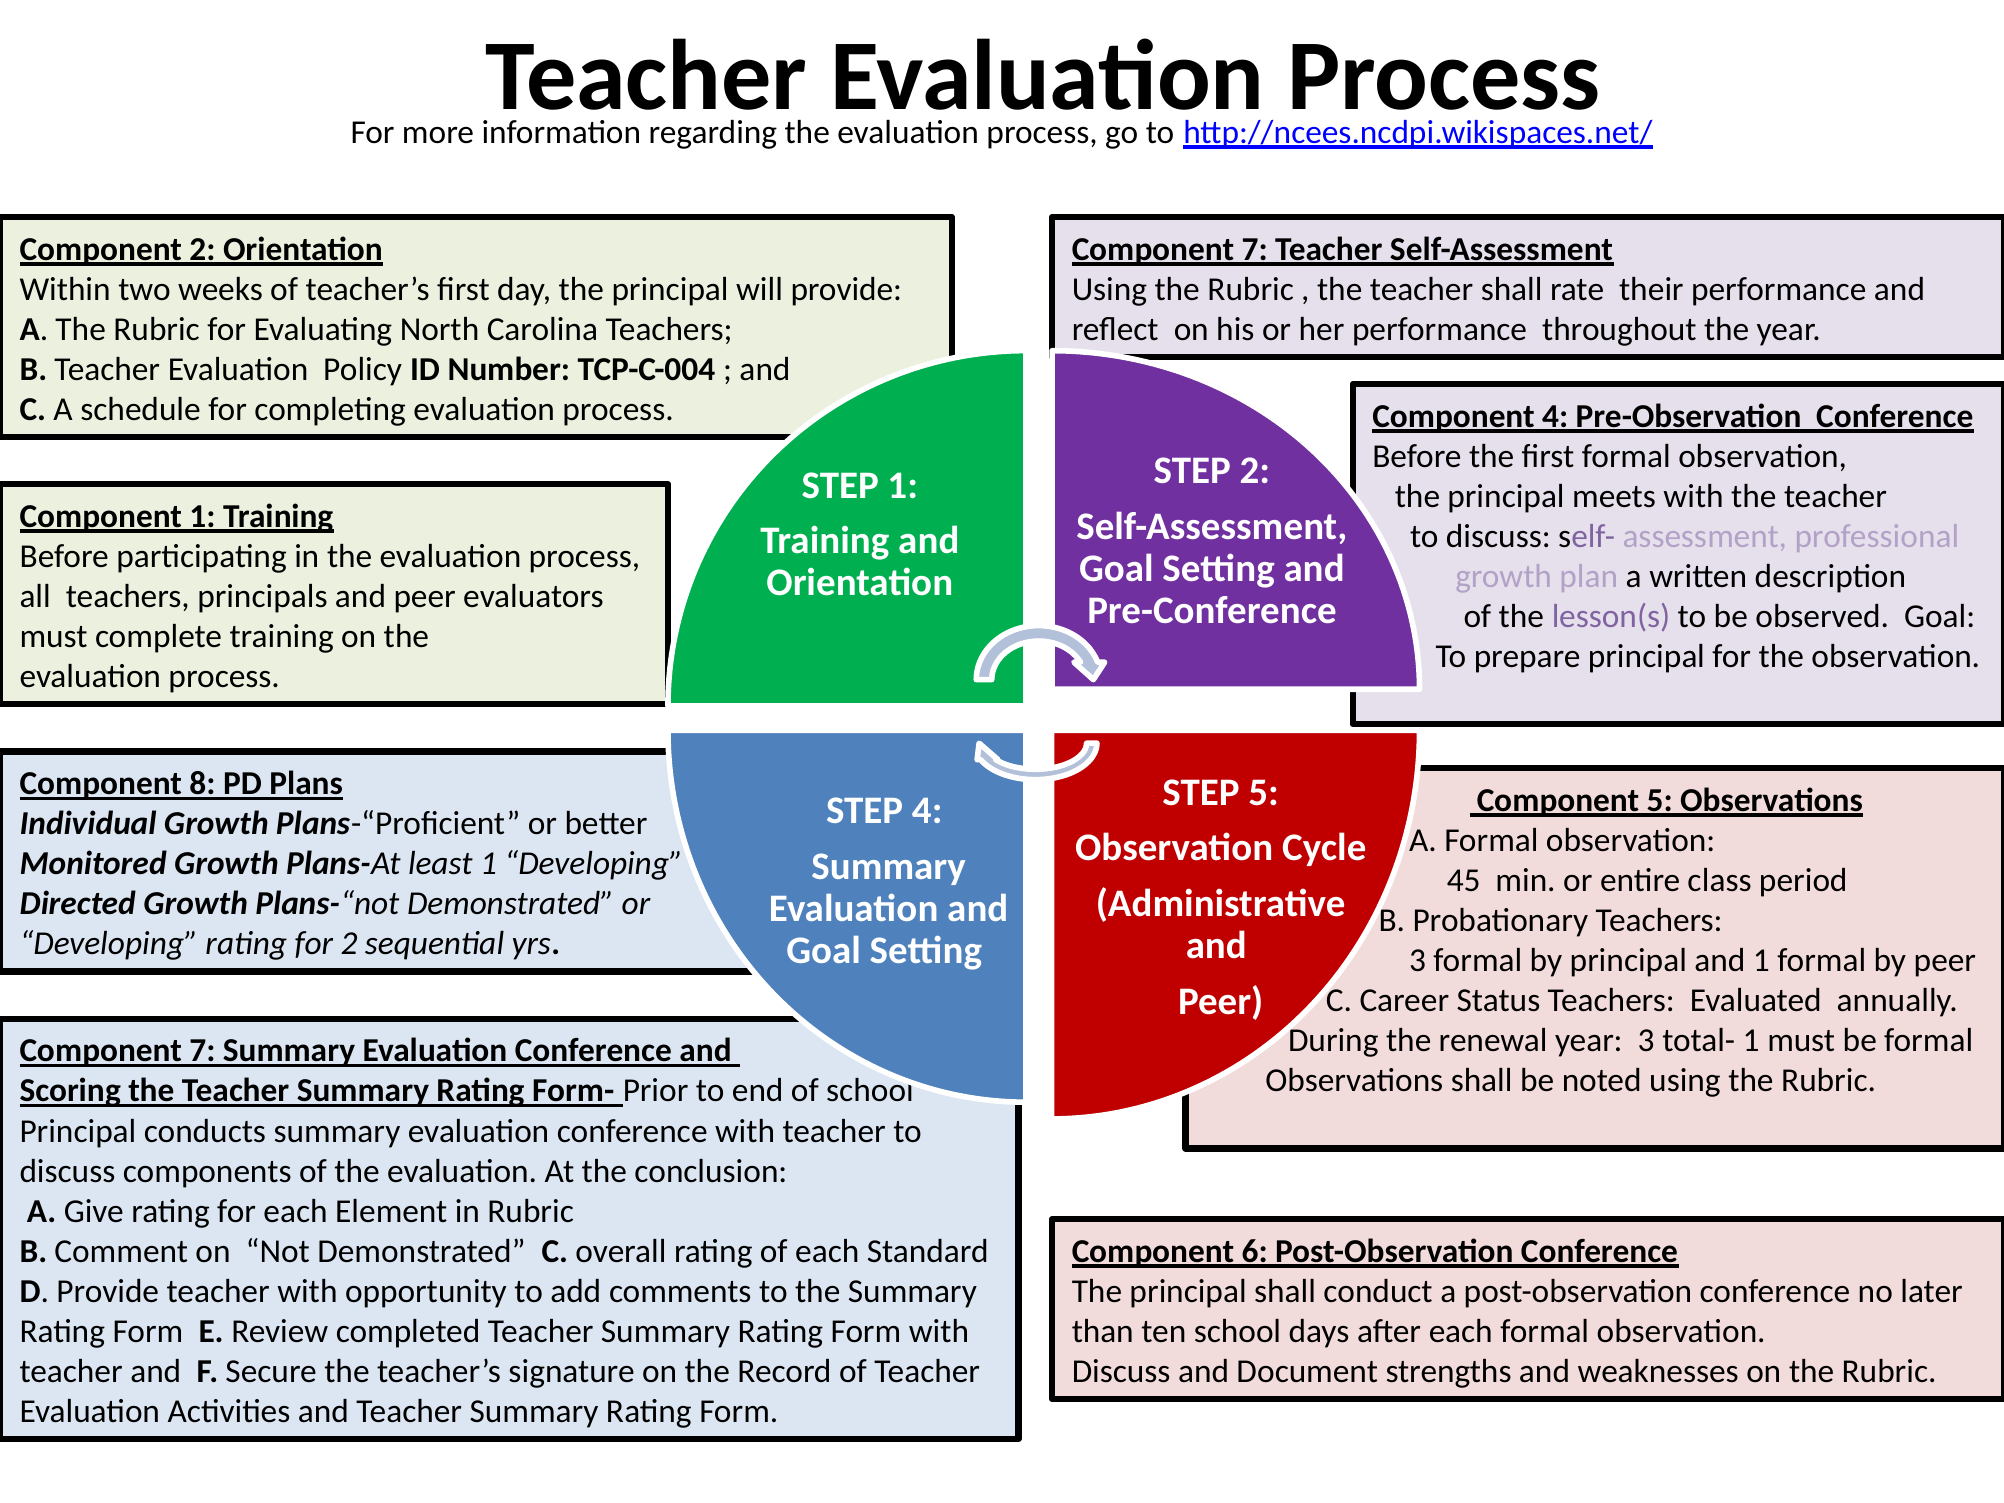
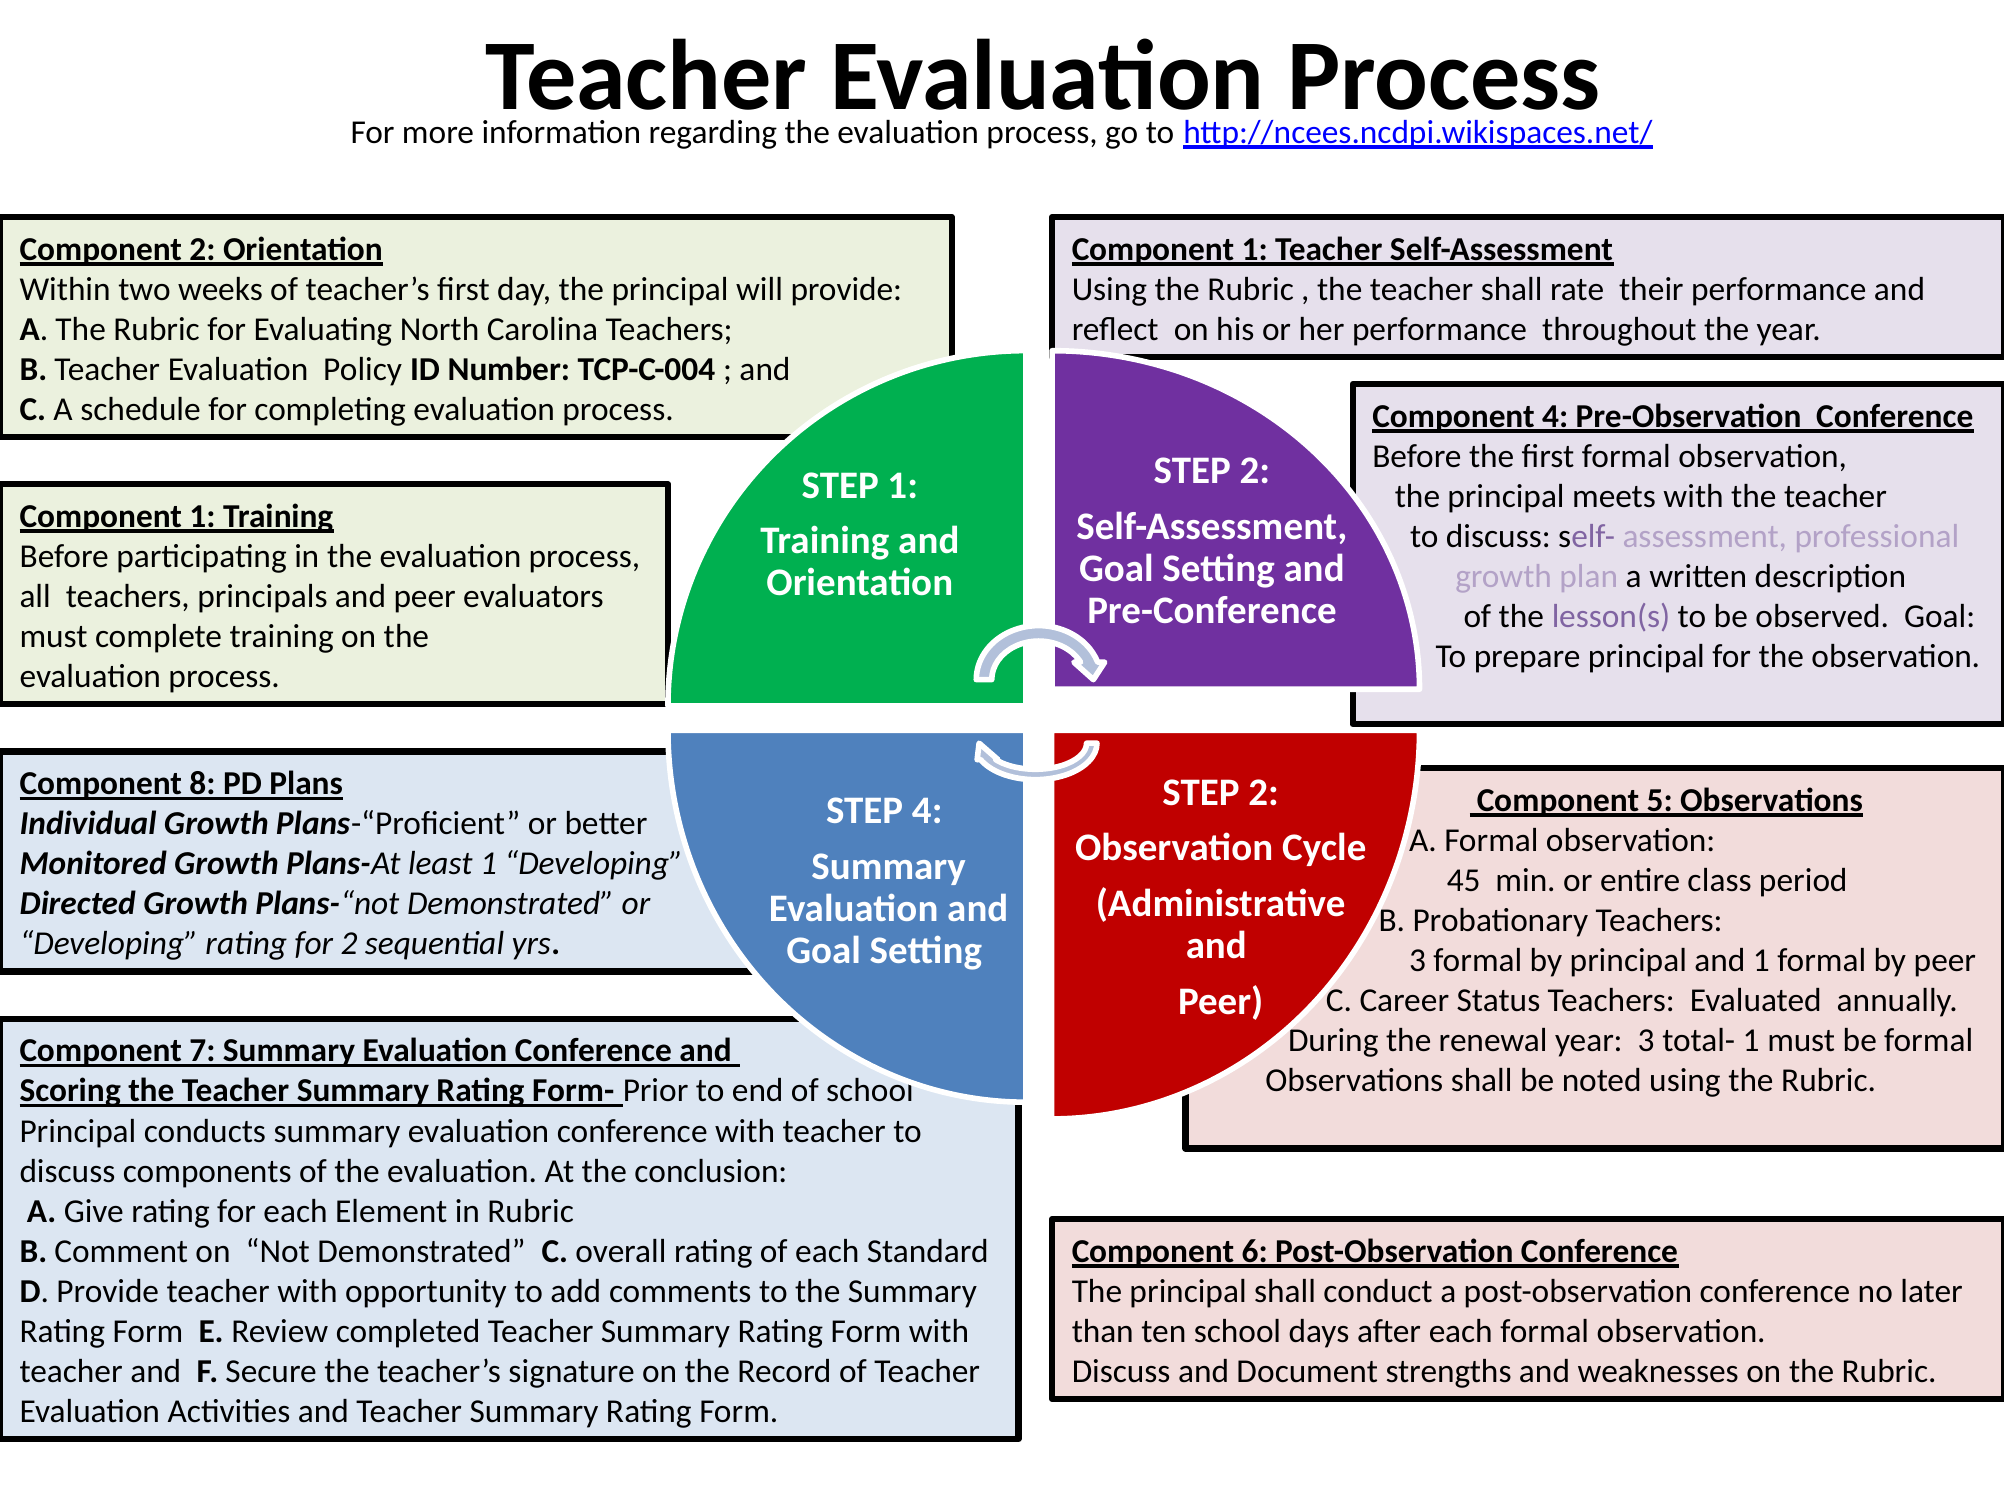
7 at (1255, 249): 7 -> 1
5 at (1264, 792): 5 -> 2
